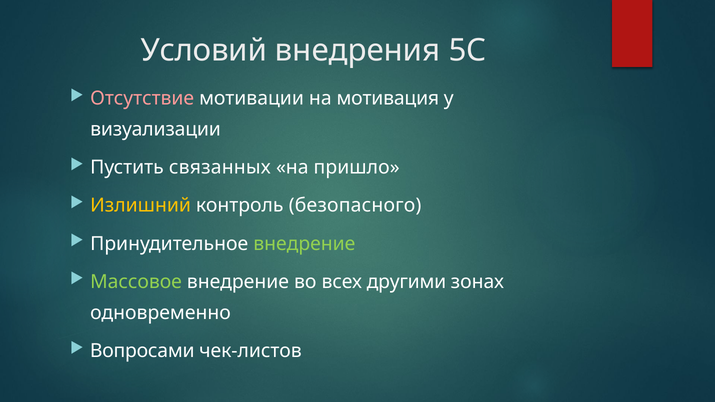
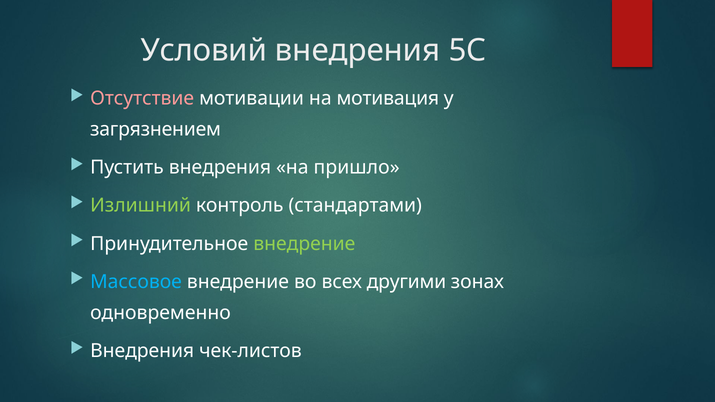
визуализации: визуализации -> загрязнением
Пустить связанных: связанных -> внедрения
Излишний colour: yellow -> light green
безопасного: безопасного -> стандартами
Массовое colour: light green -> light blue
Вопросами at (142, 351): Вопросами -> Внедрения
